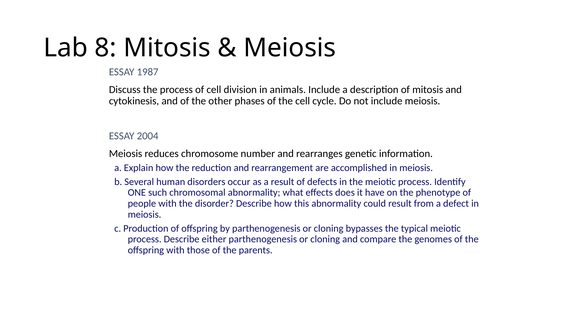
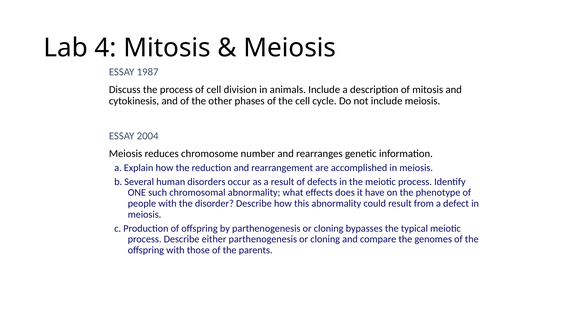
8: 8 -> 4
